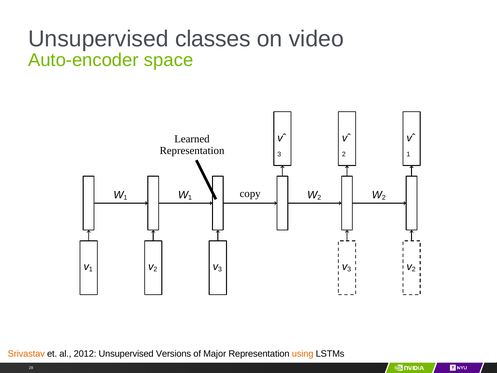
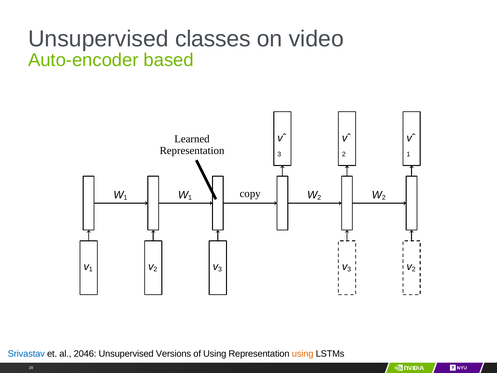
space: space -> based
Srivastav colour: orange -> blue
2012: 2012 -> 2046
of Major: Major -> Using
